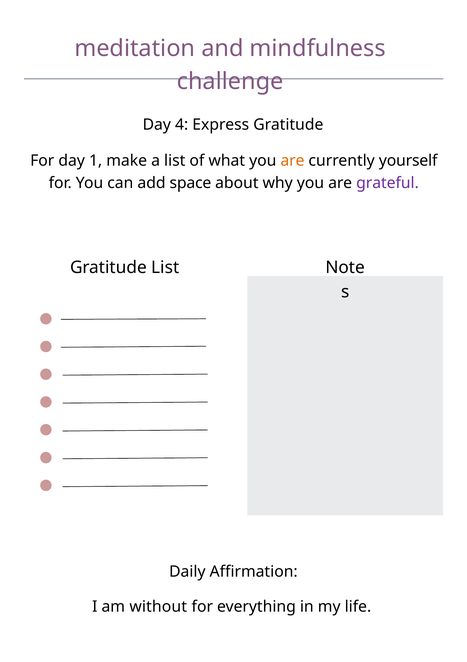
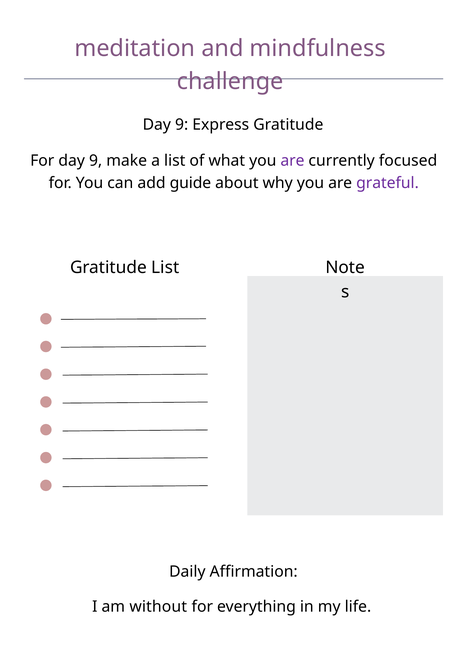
4 at (182, 124): 4 -> 9
For day 1: 1 -> 9
are at (292, 161) colour: orange -> purple
yourself: yourself -> focused
space: space -> guide
